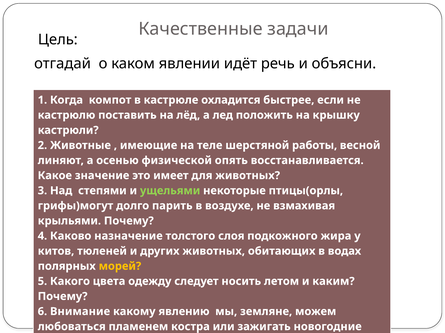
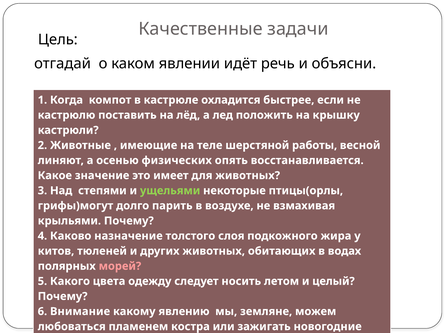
физической: физической -> физических
морей colour: yellow -> pink
каким: каким -> целый
